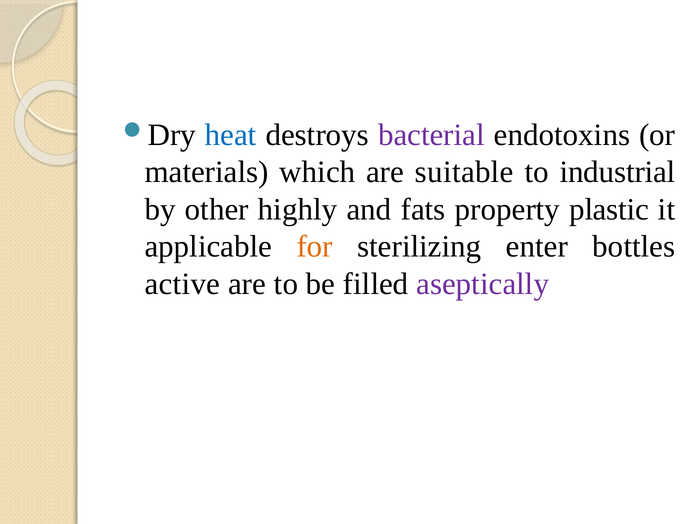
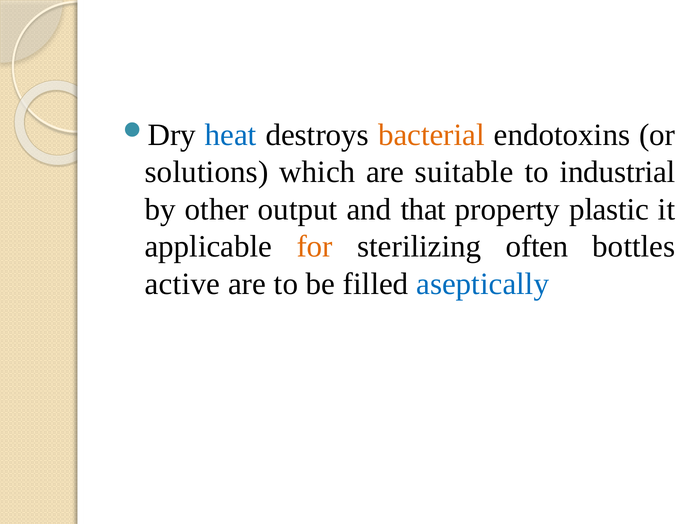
bacterial colour: purple -> orange
materials: materials -> solutions
highly: highly -> output
fats: fats -> that
enter: enter -> often
aseptically colour: purple -> blue
